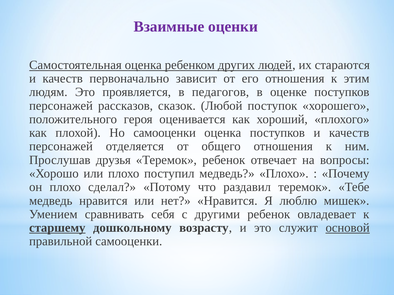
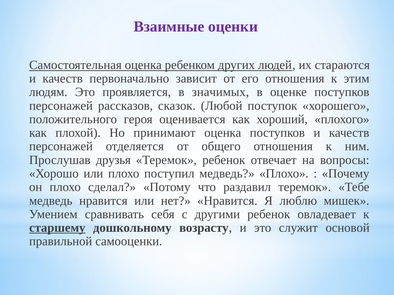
педагогов: педагогов -> значимых
Но самооценки: самооценки -> принимают
основой underline: present -> none
